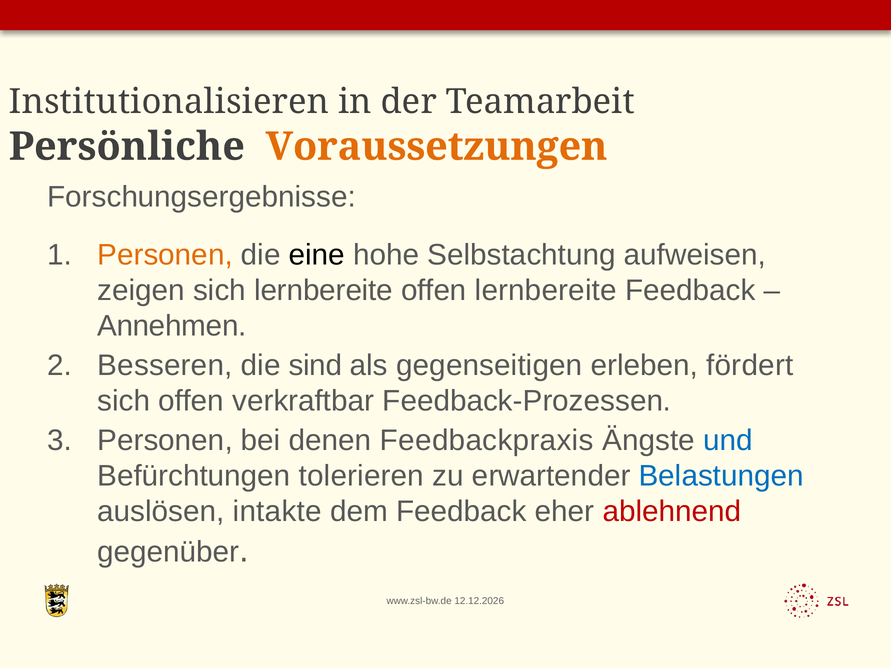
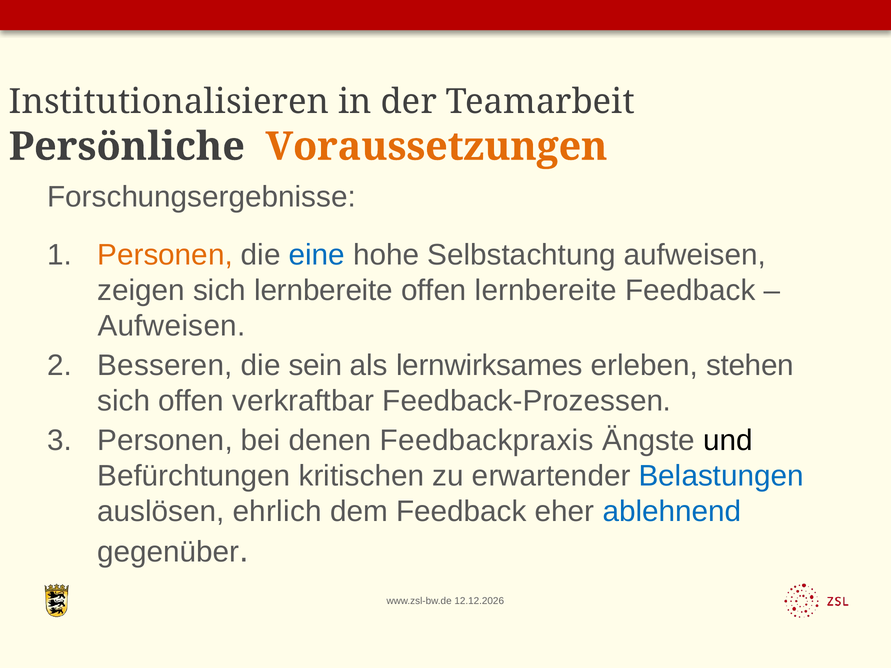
eine colour: black -> blue
Annehmen at (172, 326): Annehmen -> Aufweisen
sind: sind -> sein
gegenseitigen: gegenseitigen -> lernwirksames
fördert: fördert -> stehen
und colour: blue -> black
tolerieren: tolerieren -> kritischen
intakte: intakte -> ehrlich
ablehnend colour: red -> blue
